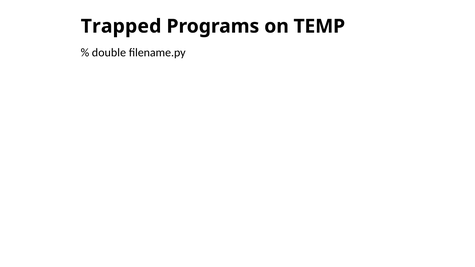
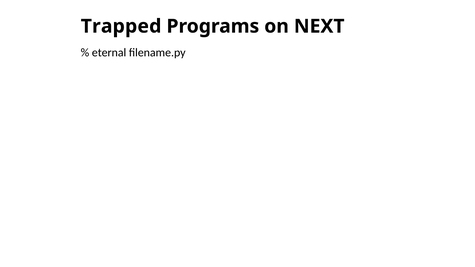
TEMP: TEMP -> NEXT
double: double -> eternal
